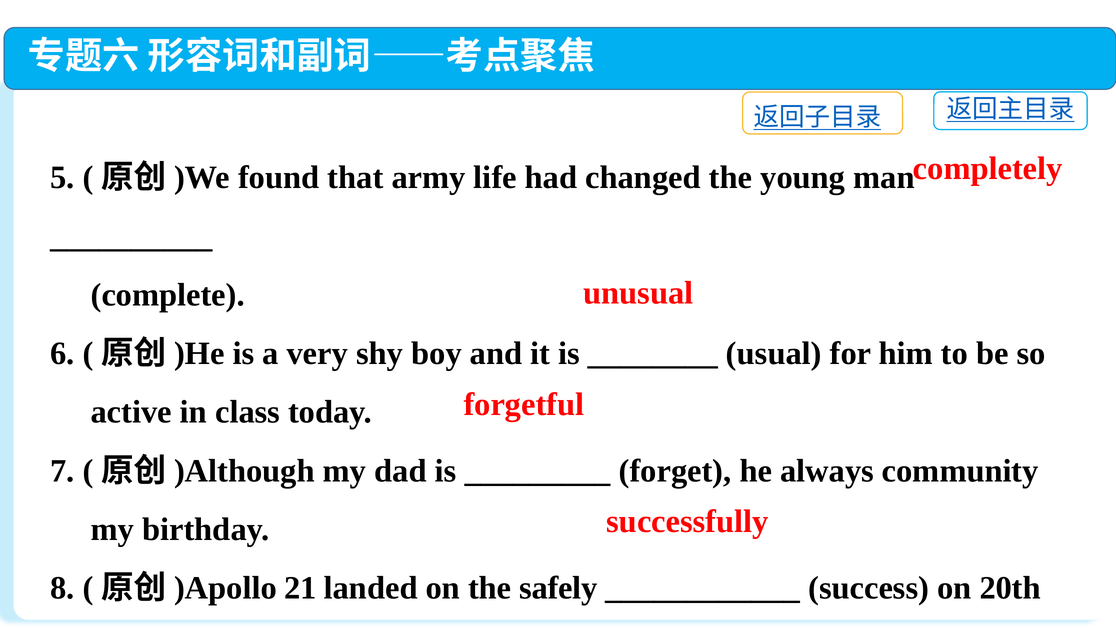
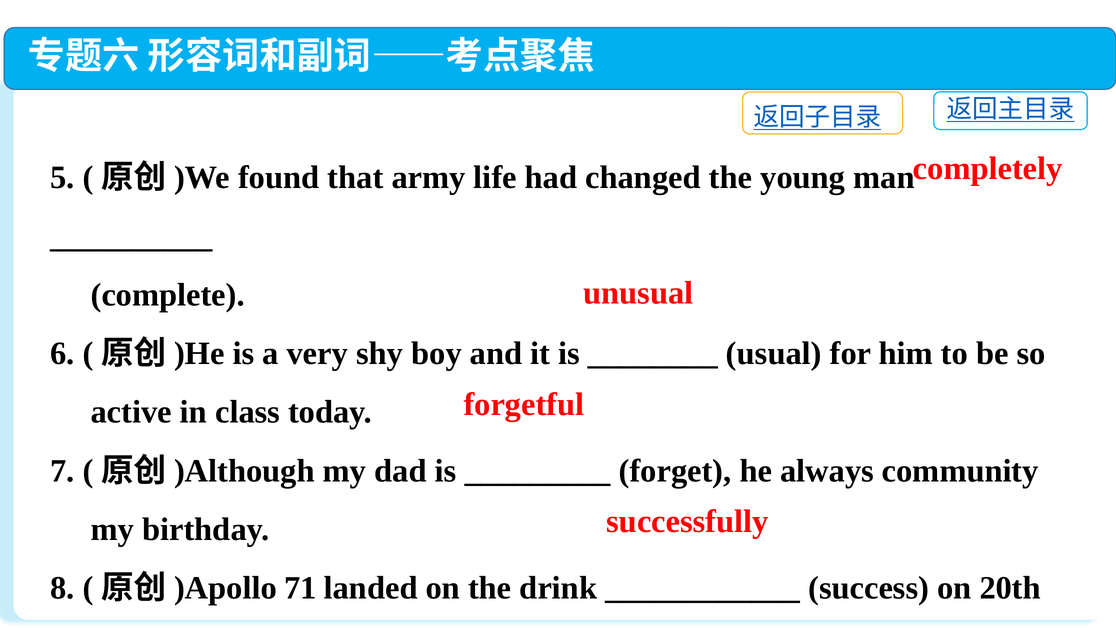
21: 21 -> 71
safely: safely -> drink
